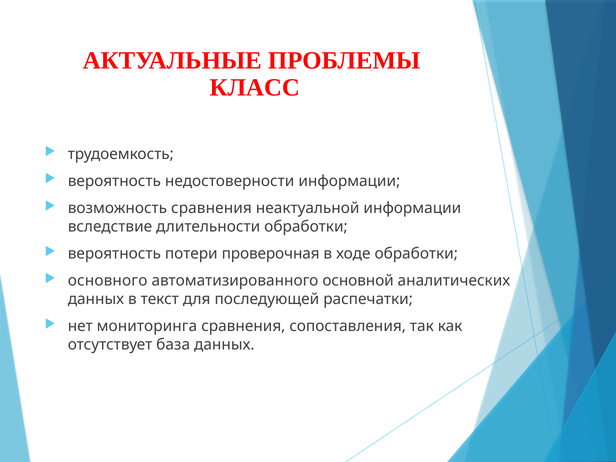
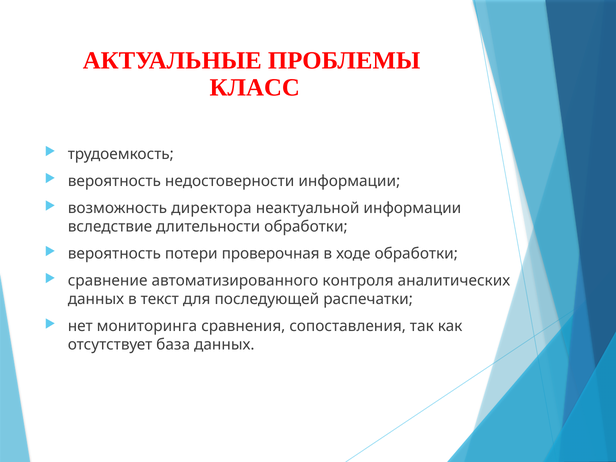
возможность сравнения: сравнения -> директора
основного: основного -> сравнение
основной: основной -> контроля
